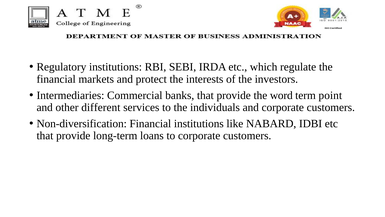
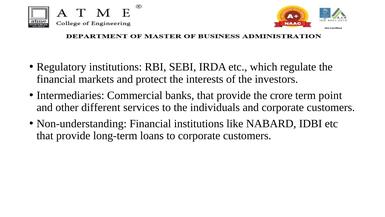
word: word -> crore
Non-diversification: Non-diversification -> Non-understanding
